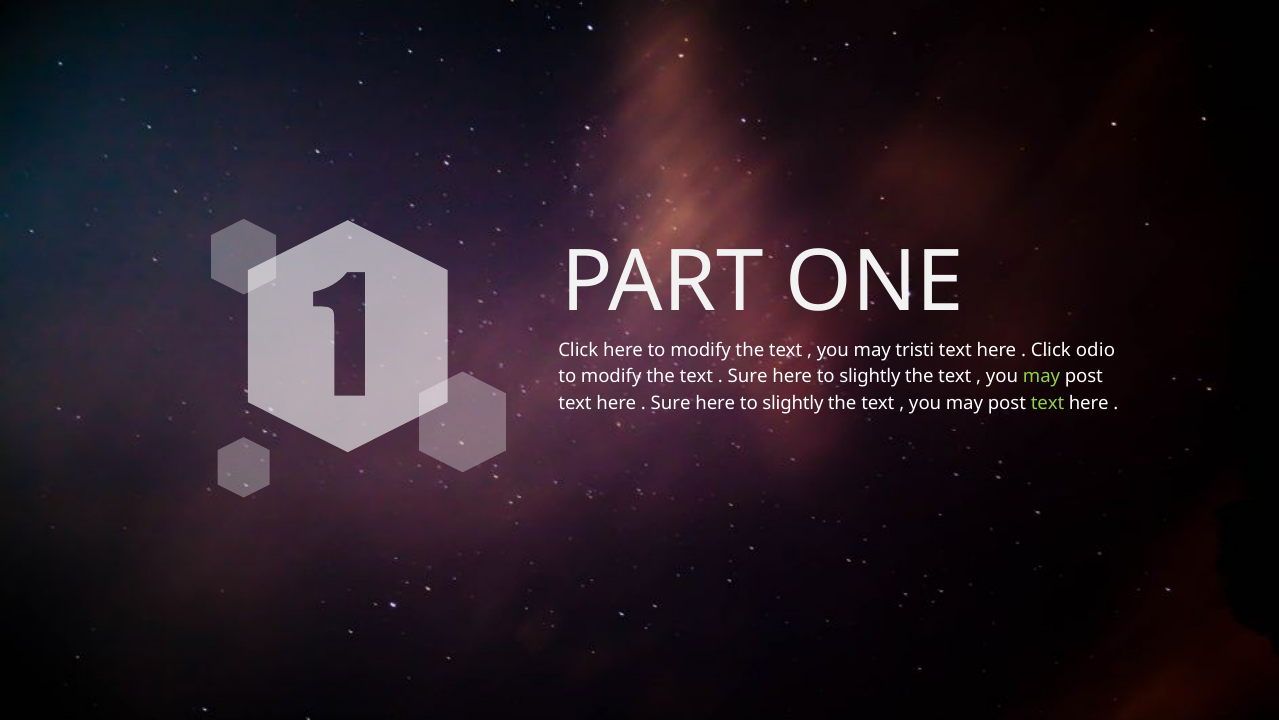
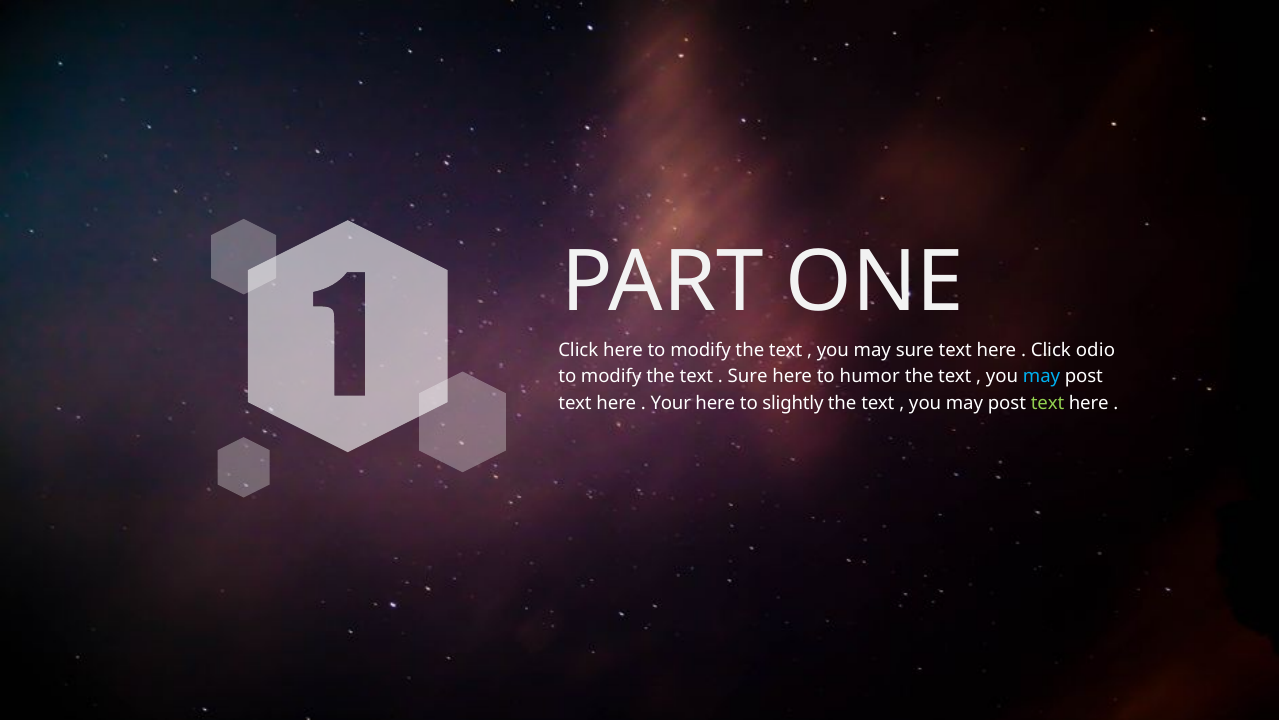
may tristi: tristi -> sure
slightly at (870, 376): slightly -> humor
may at (1042, 376) colour: light green -> light blue
Sure at (671, 403): Sure -> Your
